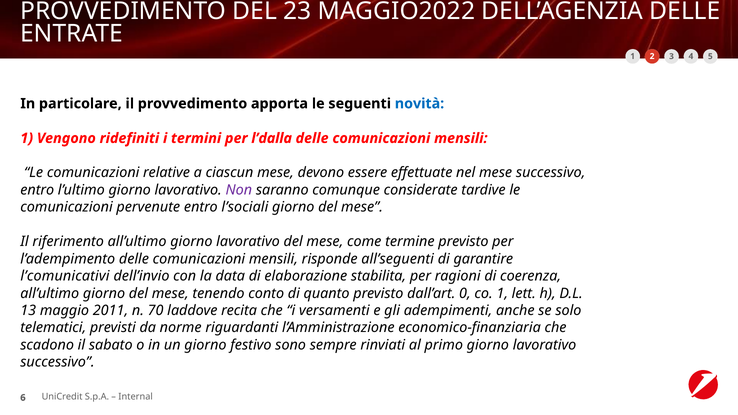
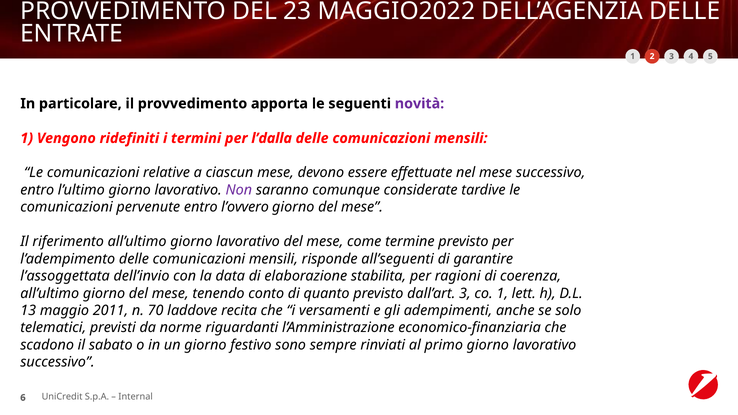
novità colour: blue -> purple
l’sociali: l’sociali -> l’ovvero
l’comunicativi: l’comunicativi -> l’assoggettata
dall’art 0: 0 -> 3
